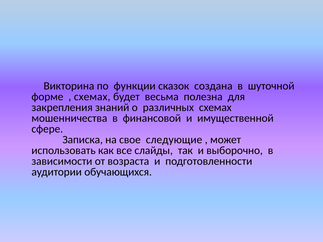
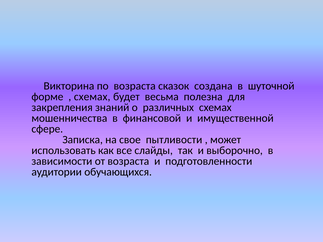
по функции: функции -> возраста
следующие: следующие -> пытливости
